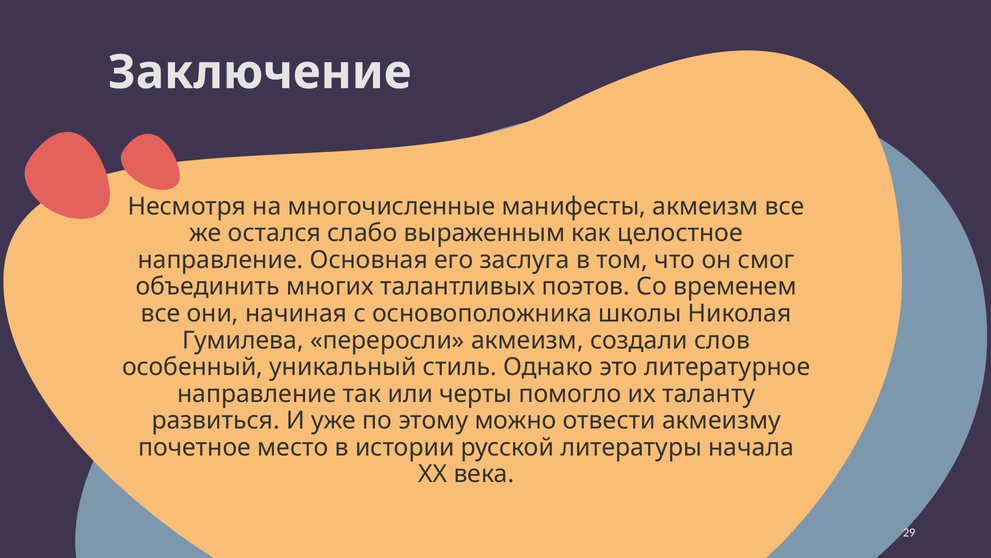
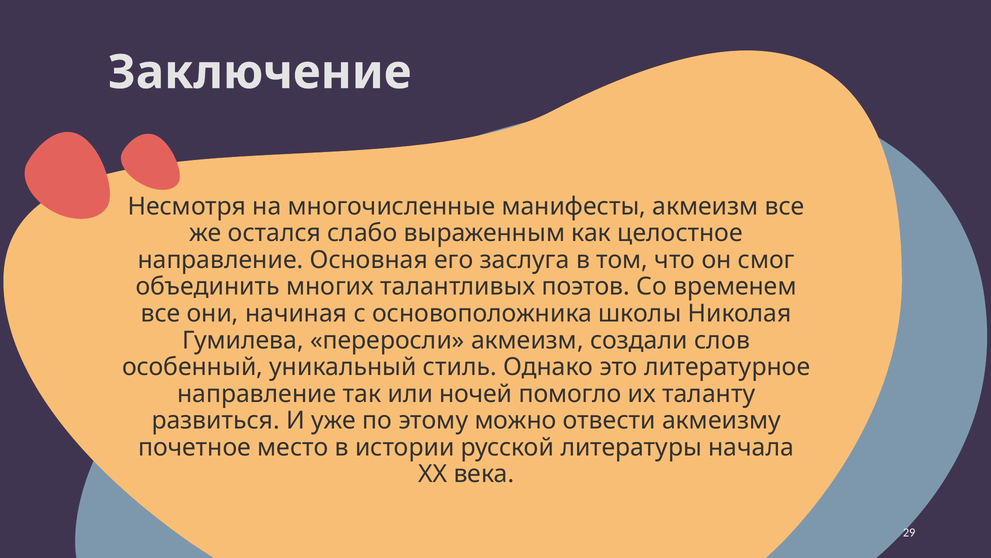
черты: черты -> ночей
